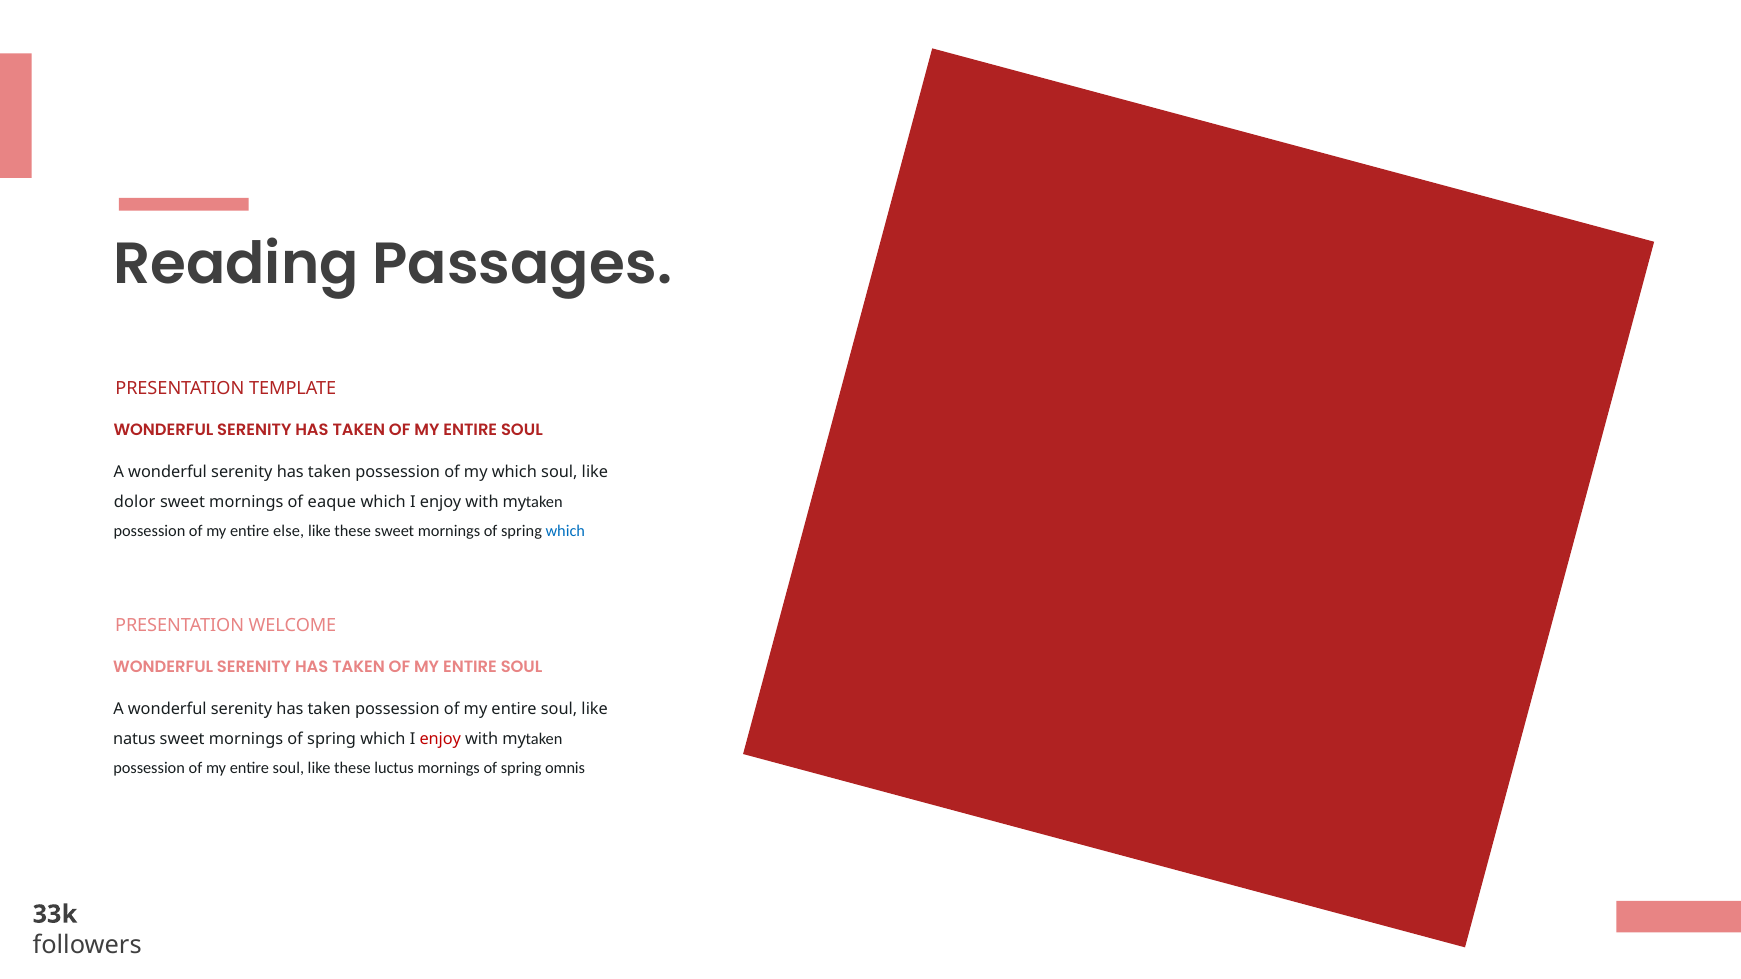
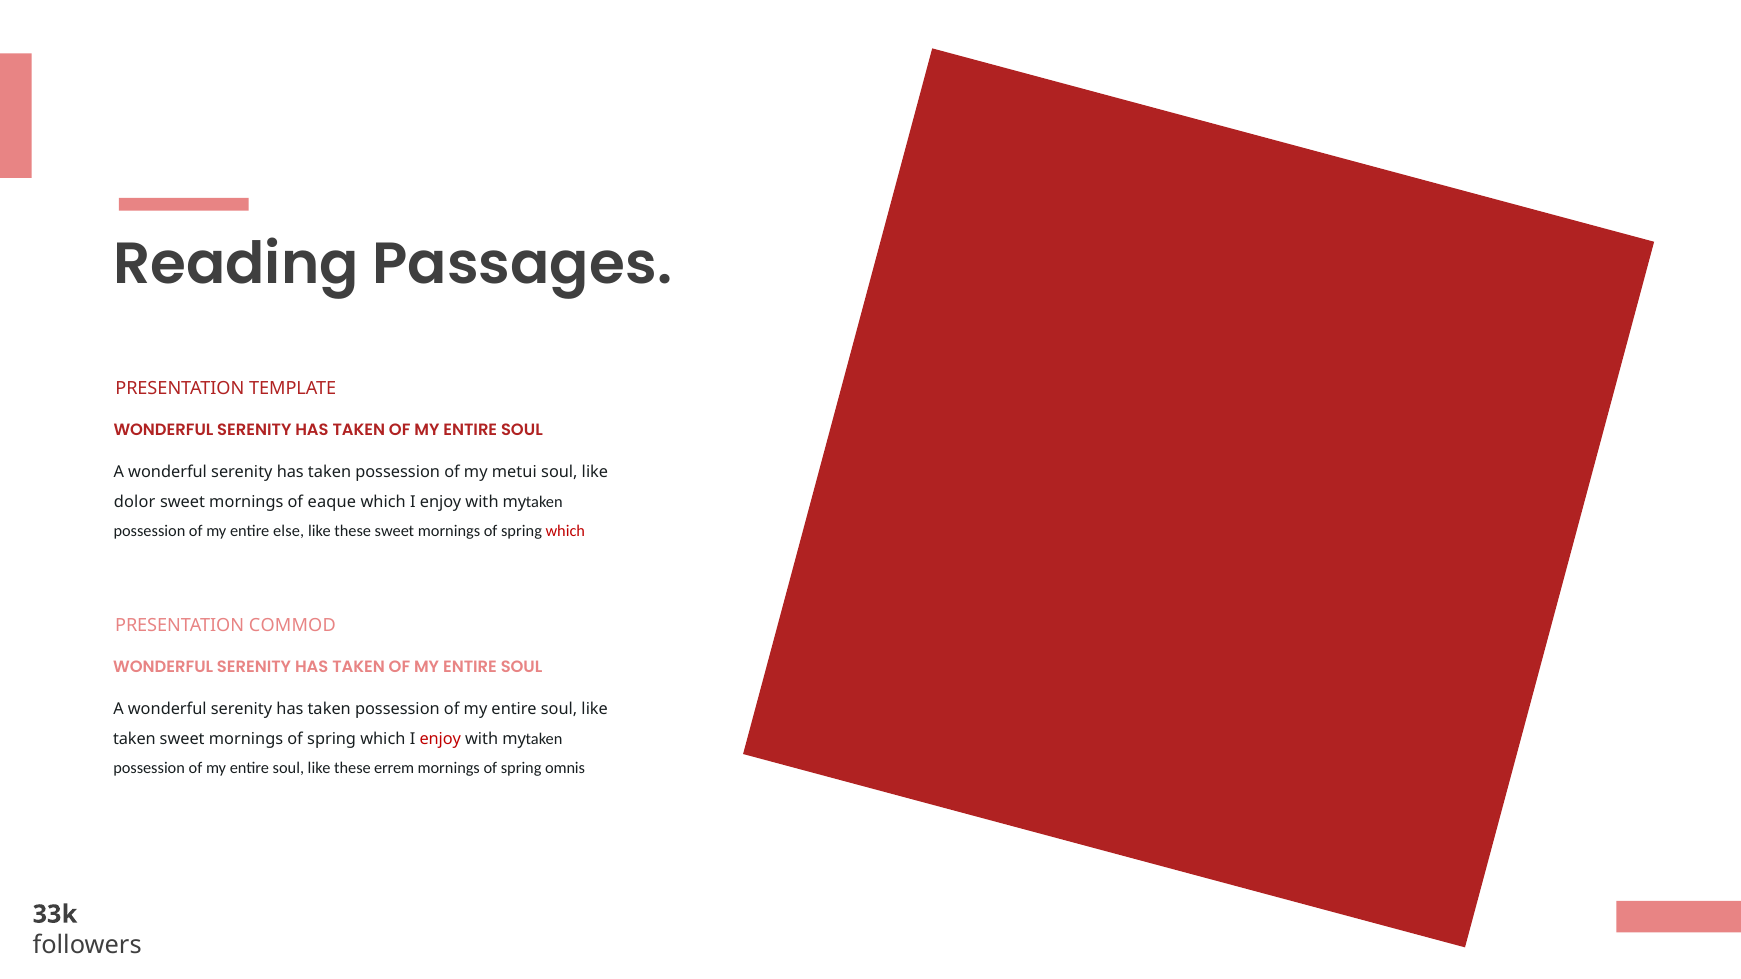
my which: which -> metui
which at (565, 531) colour: blue -> red
WELCOME: WELCOME -> COMMOD
natus at (134, 739): natus -> taken
luctus: luctus -> errem
